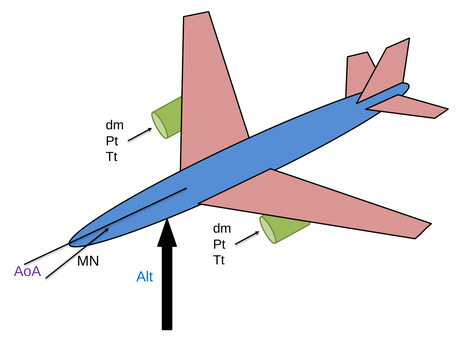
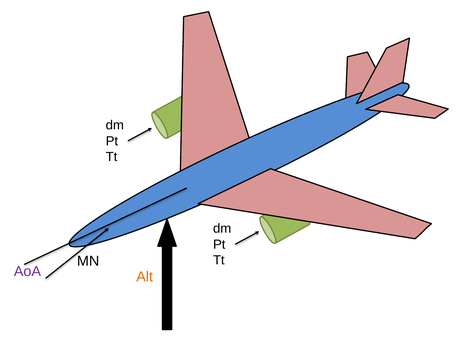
Alt colour: blue -> orange
